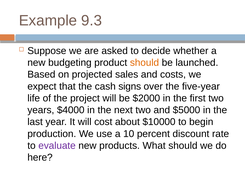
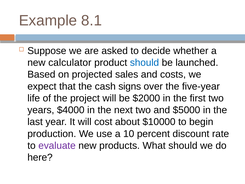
9.3: 9.3 -> 8.1
budgeting: budgeting -> calculator
should at (144, 63) colour: orange -> blue
